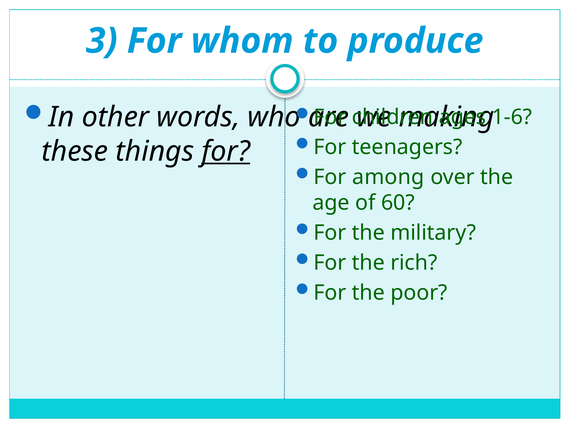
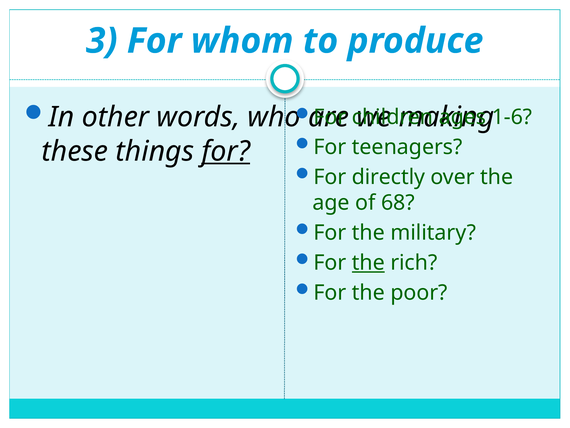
among: among -> directly
60: 60 -> 68
the at (368, 262) underline: none -> present
